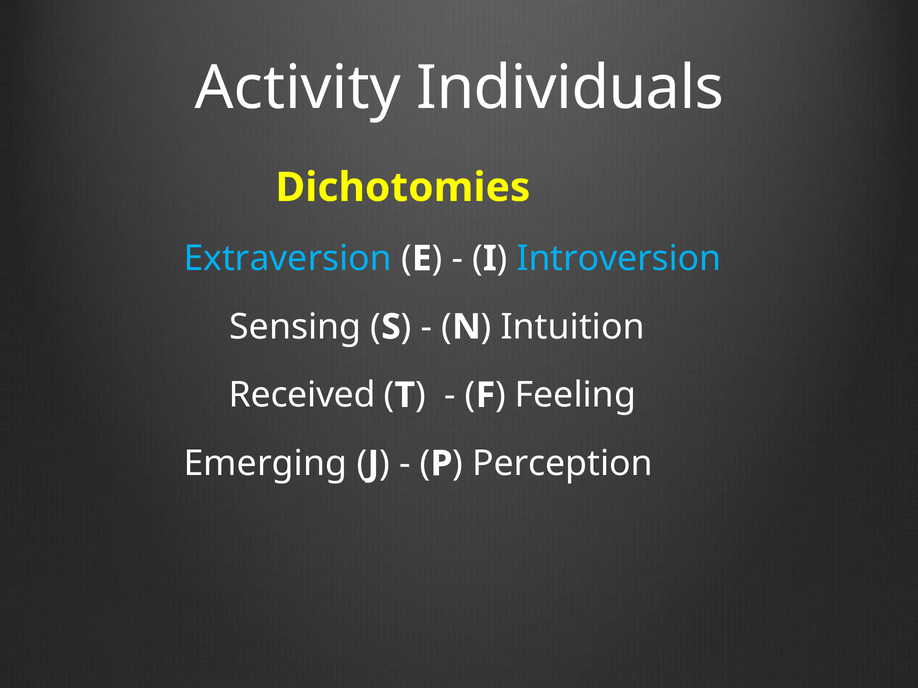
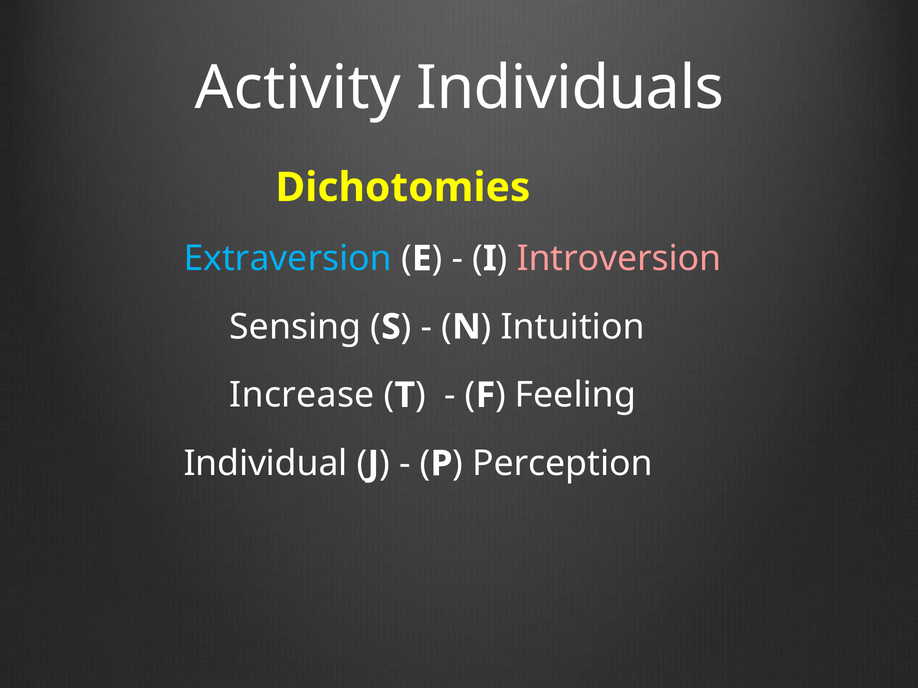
Introversion colour: light blue -> pink
Received: Received -> Increase
Emerging: Emerging -> Individual
